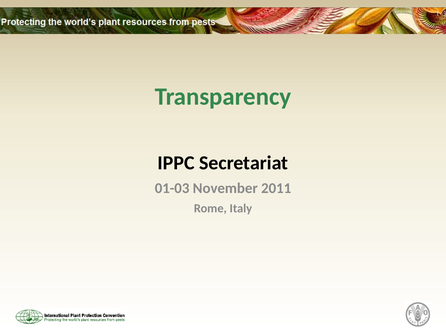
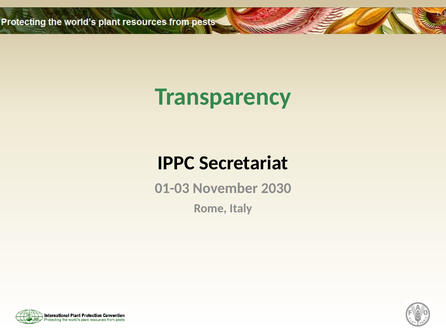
2011: 2011 -> 2030
